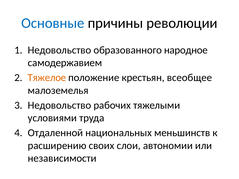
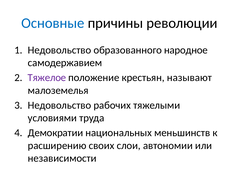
Тяжелое colour: orange -> purple
всеобщее: всеобщее -> называют
Отдаленной: Отдаленной -> Демократии
